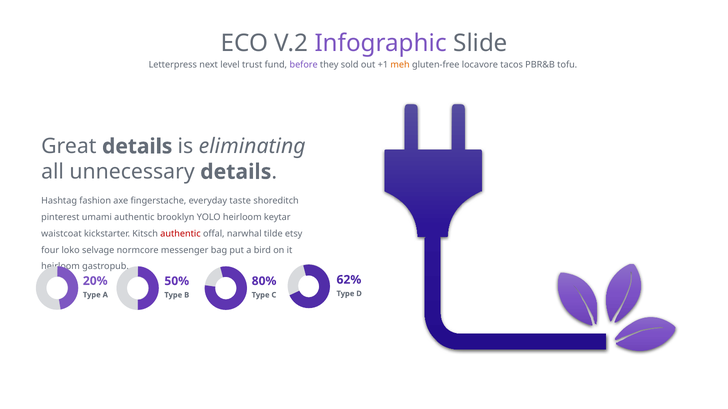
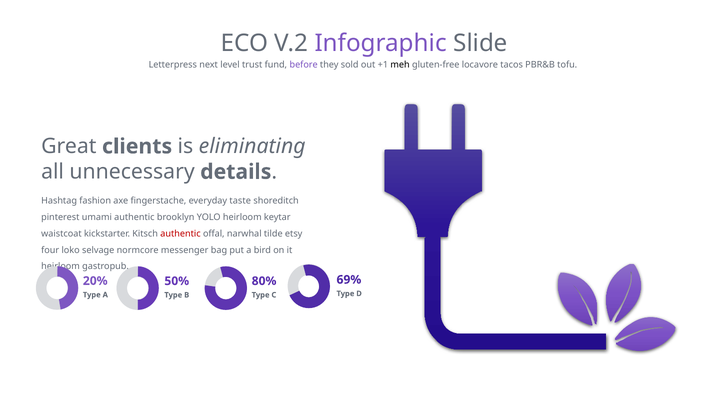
meh colour: orange -> black
Great details: details -> clients
62%: 62% -> 69%
